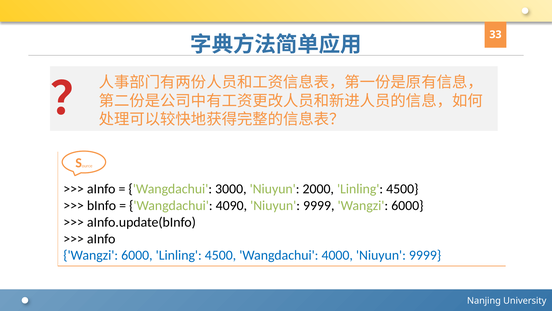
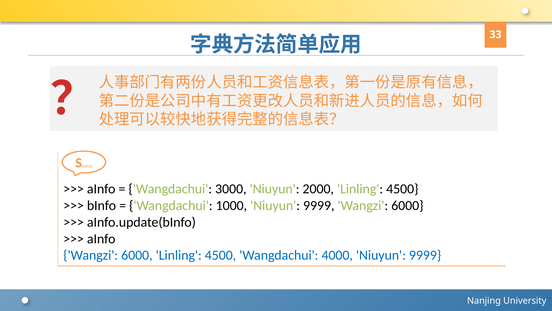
4090: 4090 -> 1000
